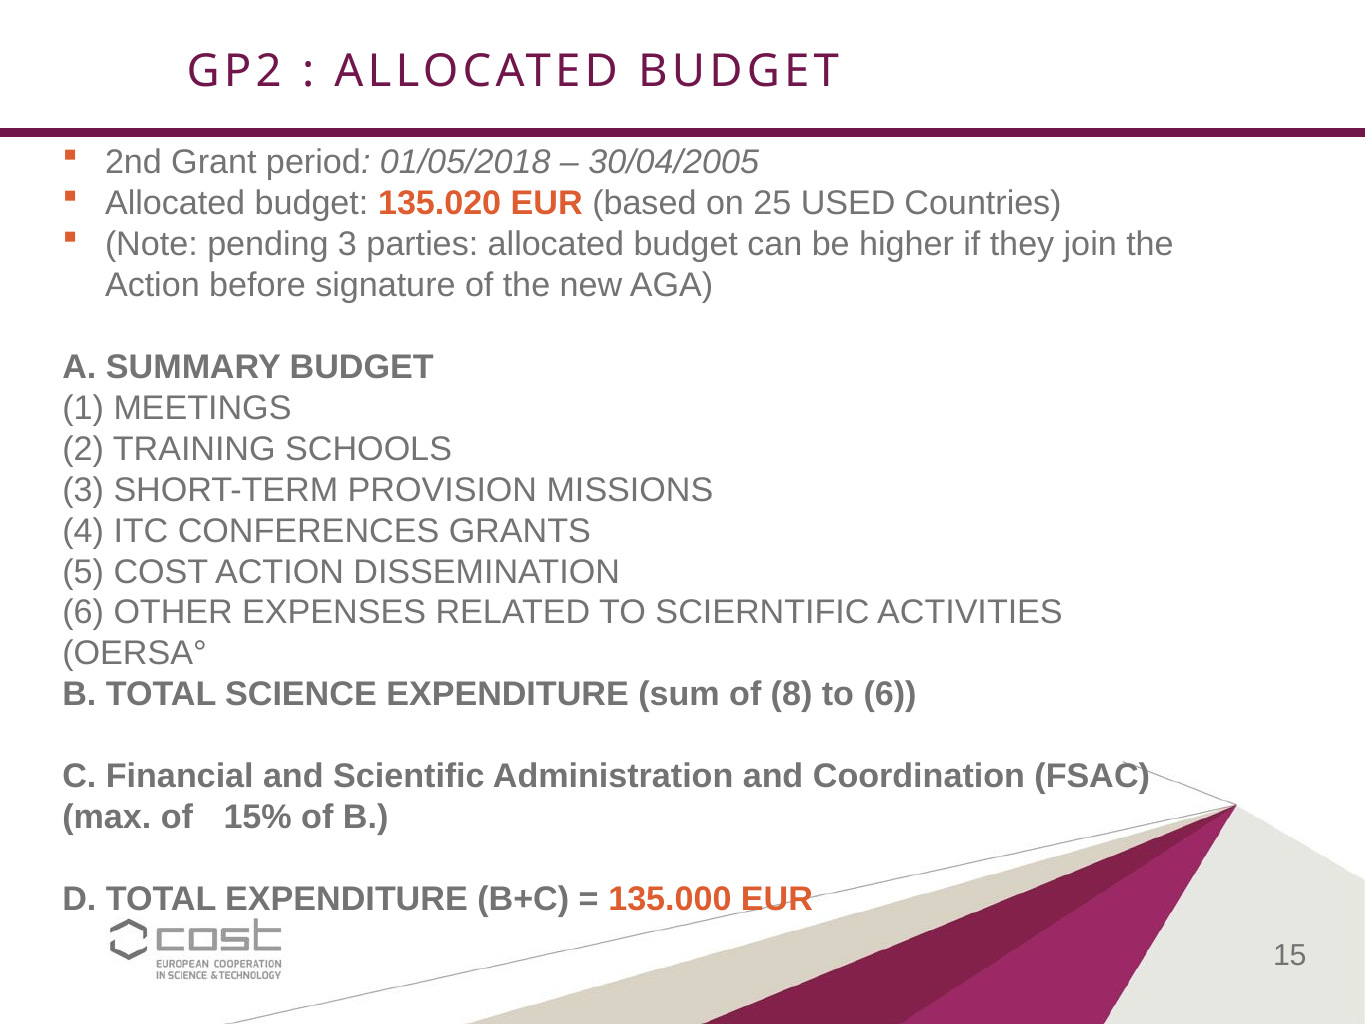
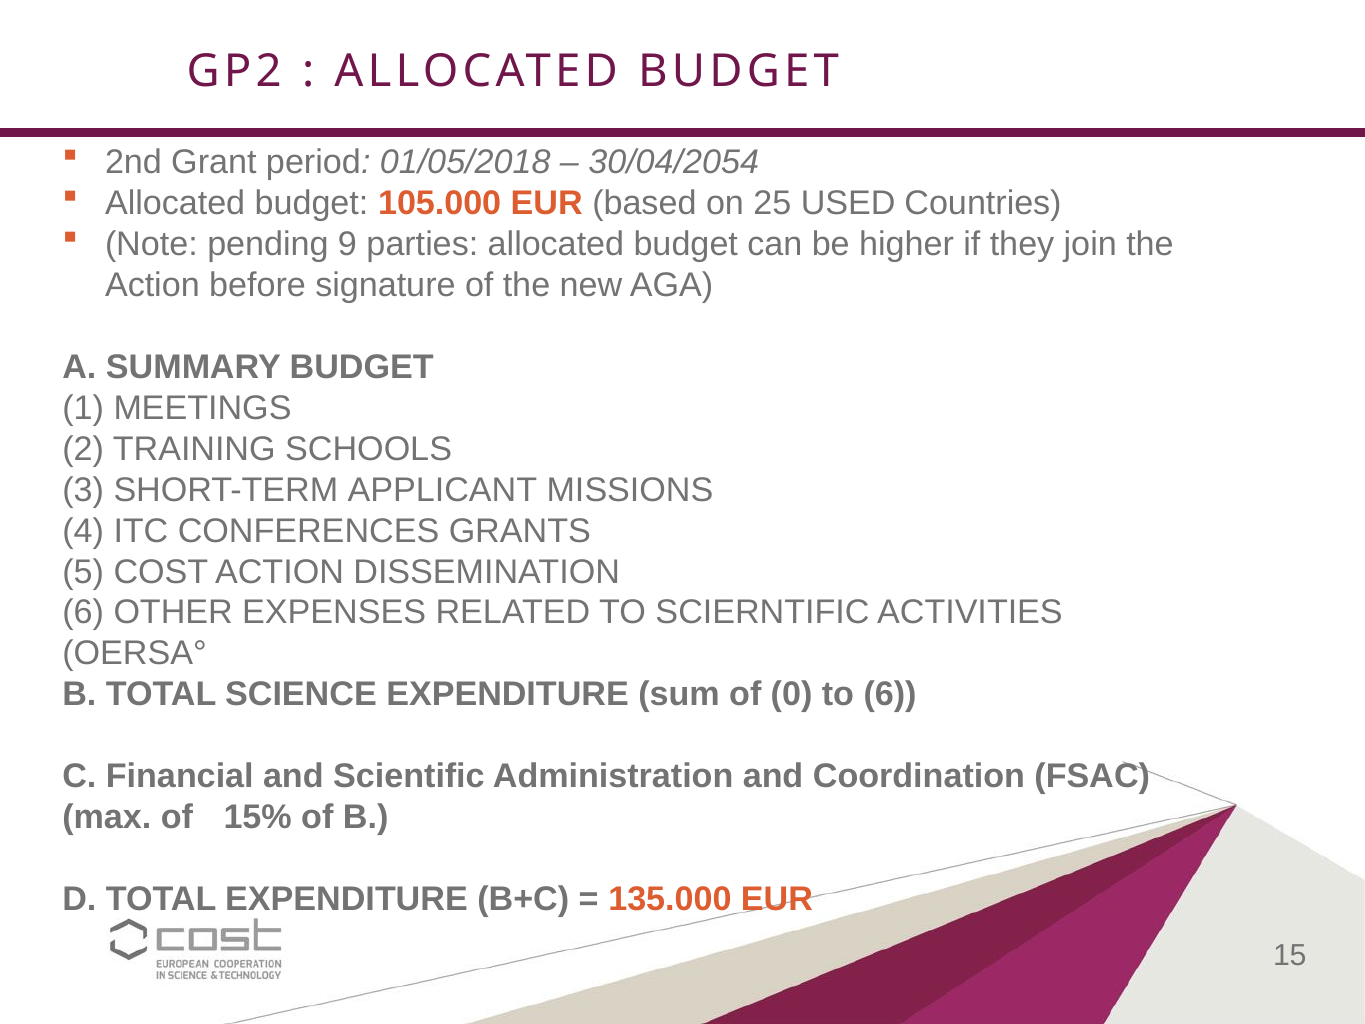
30/04/2005: 30/04/2005 -> 30/04/2054
135.020: 135.020 -> 105.000
pending 3: 3 -> 9
PROVISION: PROVISION -> APPLICANT
8: 8 -> 0
